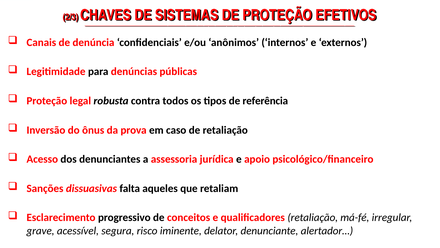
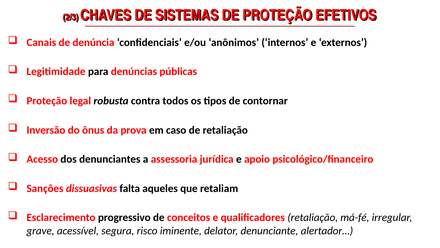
referência: referência -> contornar
